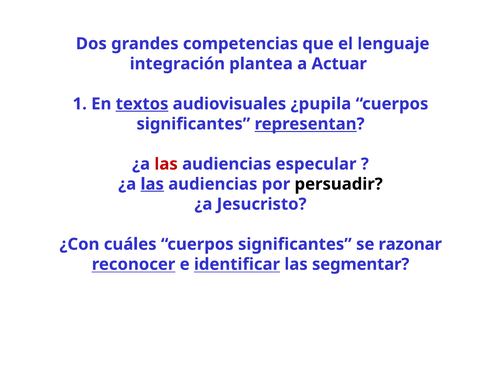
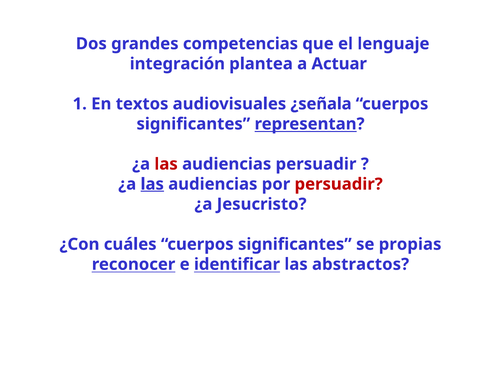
textos underline: present -> none
¿pupila: ¿pupila -> ¿señala
audiencias especular: especular -> persuadir
persuadir at (339, 184) colour: black -> red
razonar: razonar -> propias
segmentar: segmentar -> abstractos
